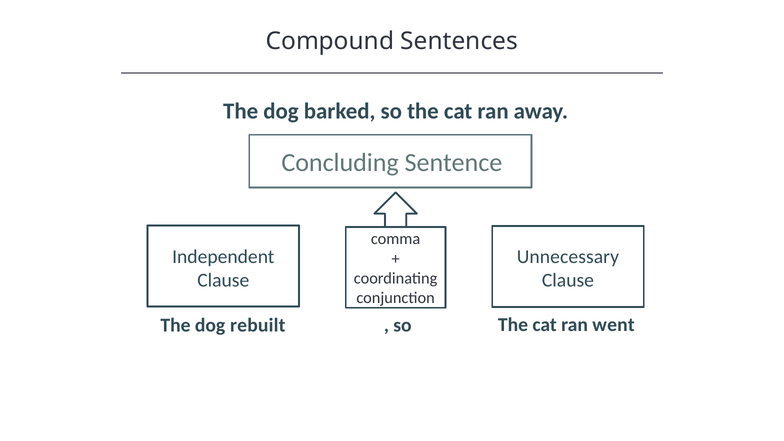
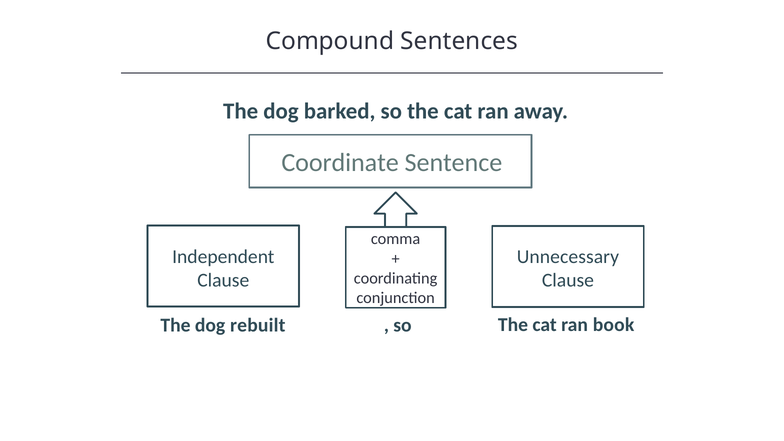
Concluding: Concluding -> Coordinate
went: went -> book
